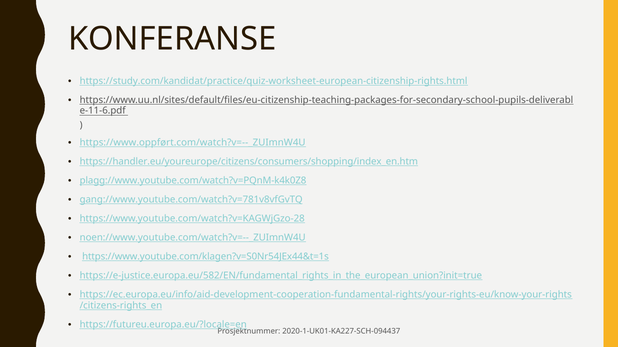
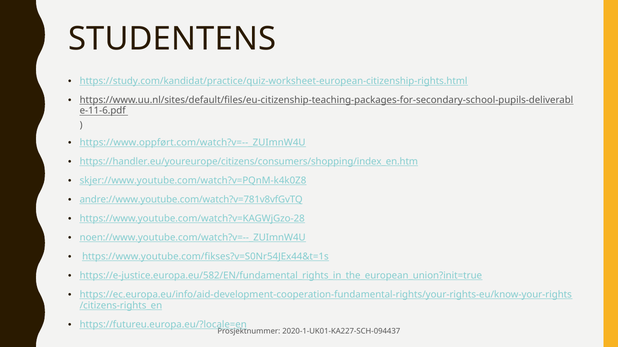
KONFERANSE: KONFERANSE -> STUDENTENS
plagg://www.youtube.com/watch?v=PQnM-k4k0Z8: plagg://www.youtube.com/watch?v=PQnM-k4k0Z8 -> skjer://www.youtube.com/watch?v=PQnM-k4k0Z8
gang://www.youtube.com/watch?v=781v8vfGvTQ: gang://www.youtube.com/watch?v=781v8vfGvTQ -> andre://www.youtube.com/watch?v=781v8vfGvTQ
https://www.youtube.com/klagen?v=S0Nr54JEx44&t=1s: https://www.youtube.com/klagen?v=S0Nr54JEx44&t=1s -> https://www.youtube.com/fikses?v=S0Nr54JEx44&t=1s
